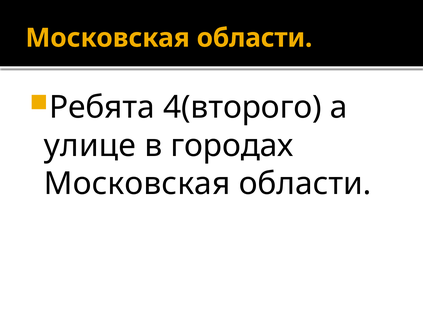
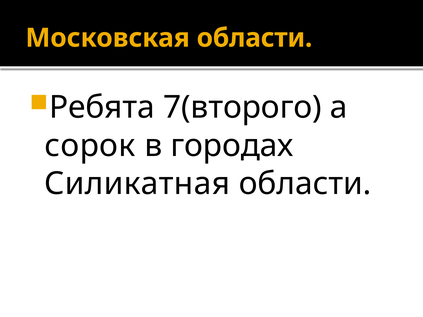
4(второго: 4(второго -> 7(второго
улице: улице -> сорок
Московская at (137, 184): Московская -> Силикатная
